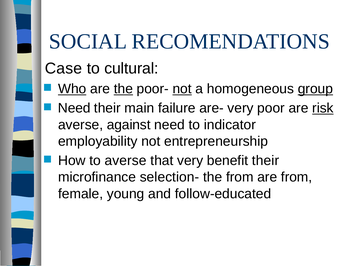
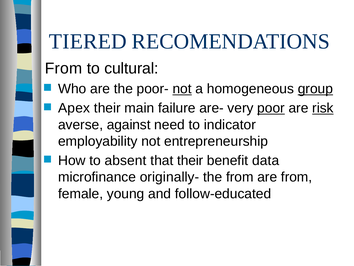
SOCIAL: SOCIAL -> TIERED
Case at (64, 68): Case -> From
Who underline: present -> none
the at (123, 89) underline: present -> none
Need at (74, 108): Need -> Apex
poor underline: none -> present
to averse: averse -> absent
that very: very -> their
benefit their: their -> data
selection-: selection- -> originally-
